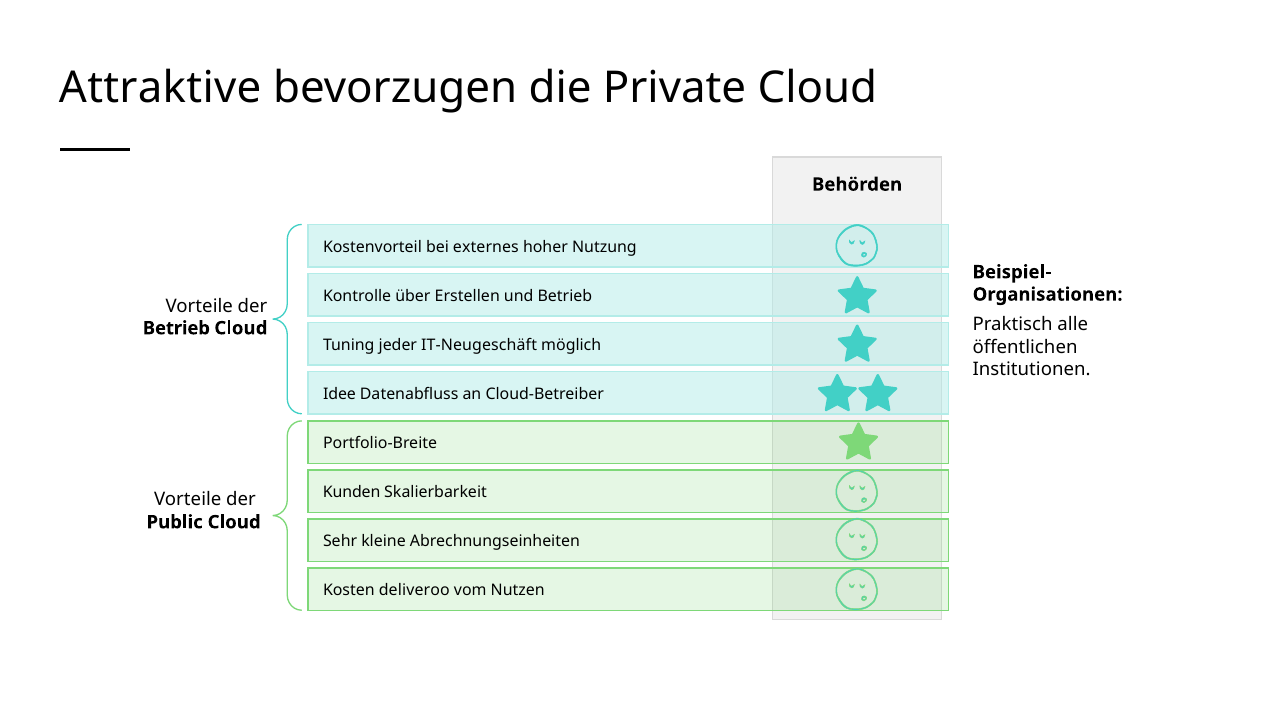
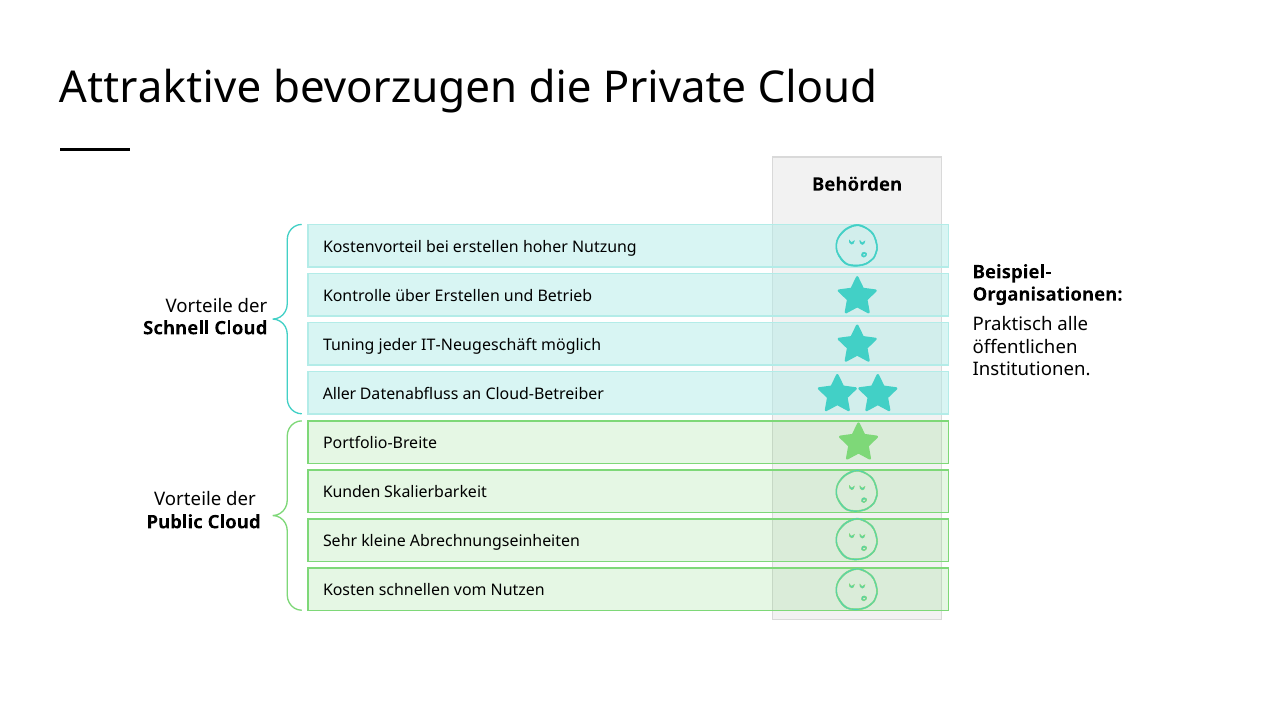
bei externes: externes -> erstellen
Betrieb at (176, 328): Betrieb -> Schnell
Idee: Idee -> Aller
deliveroo: deliveroo -> schnellen
